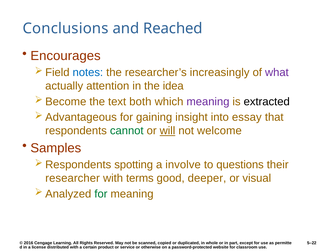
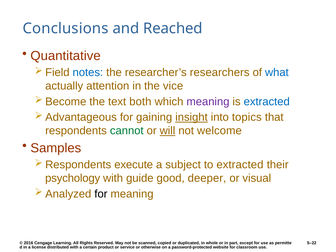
Encourages: Encourages -> Quantitative
increasingly: increasingly -> researchers
what colour: purple -> blue
idea: idea -> vice
extracted at (267, 102) colour: black -> blue
insight underline: none -> present
essay: essay -> topics
spotting: spotting -> execute
involve: involve -> subject
to questions: questions -> extracted
researcher: researcher -> psychology
terms: terms -> guide
for at (101, 194) colour: green -> black
